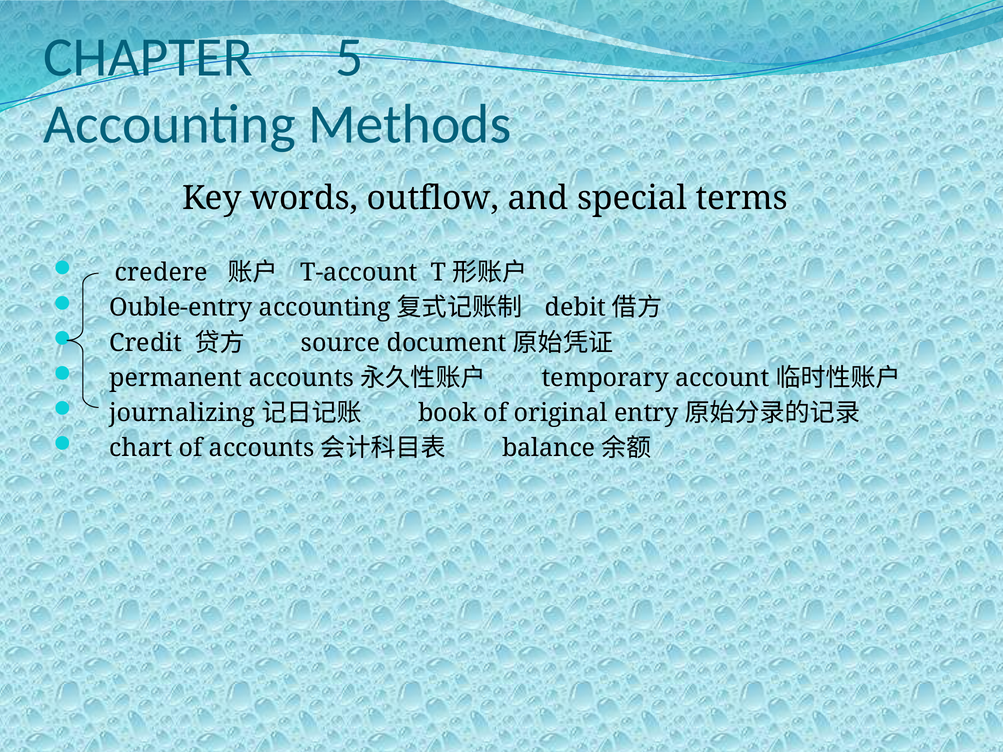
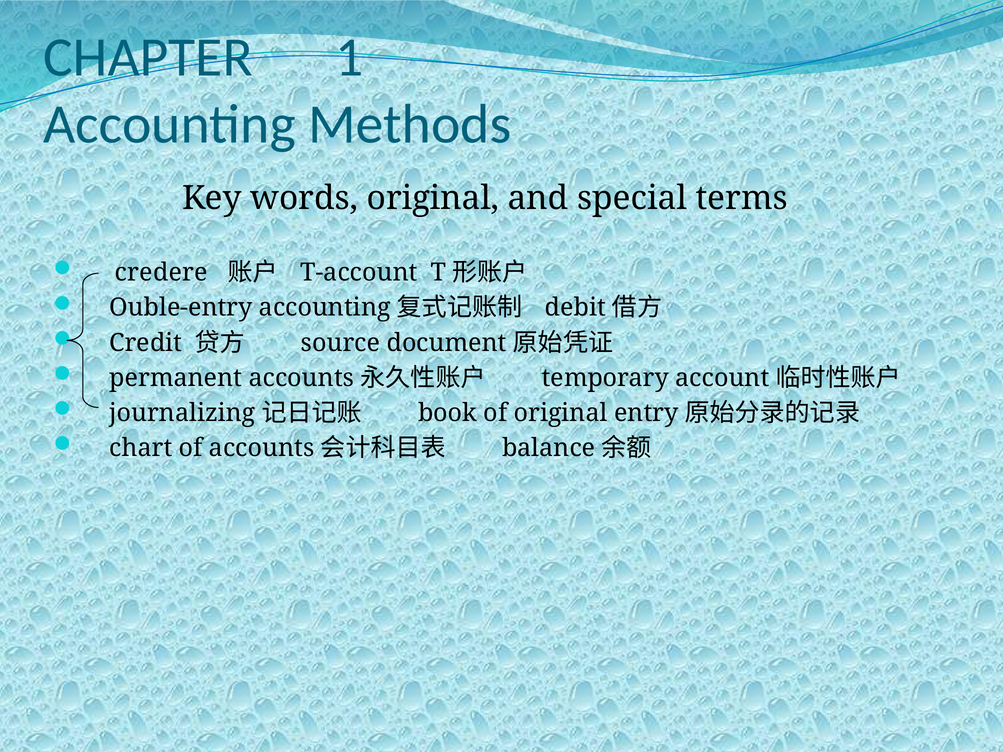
5: 5 -> 1
words outflow: outflow -> original
